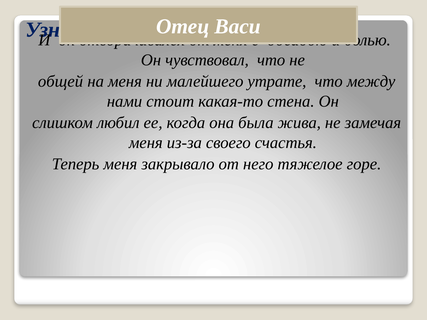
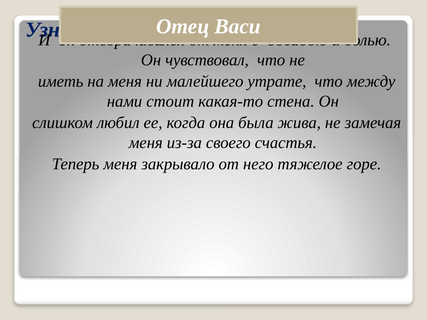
общей: общей -> иметь
